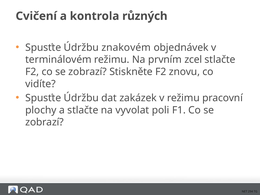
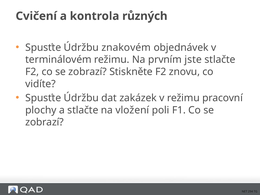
zcel: zcel -> jste
vyvolat: vyvolat -> vložení
